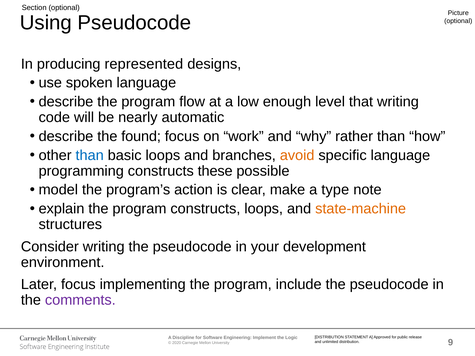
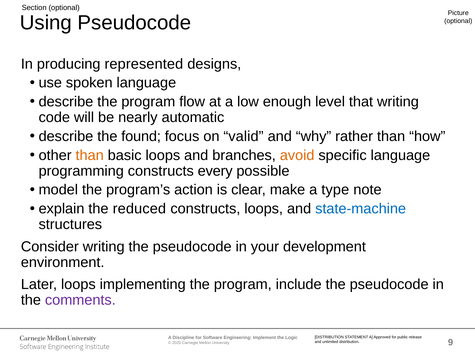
work: work -> valid
than at (90, 155) colour: blue -> orange
these: these -> every
explain the program: program -> reduced
state-machine colour: orange -> blue
Later focus: focus -> loops
